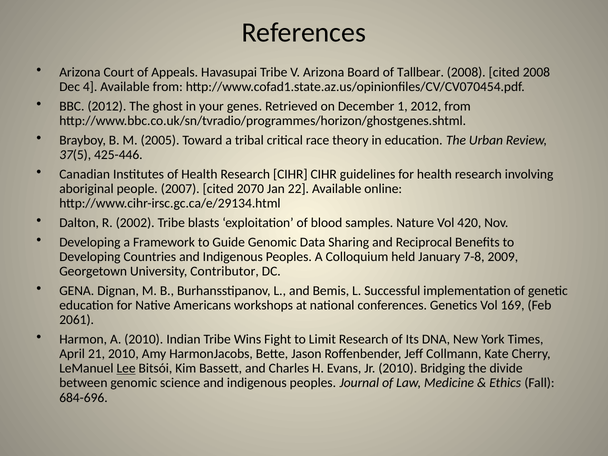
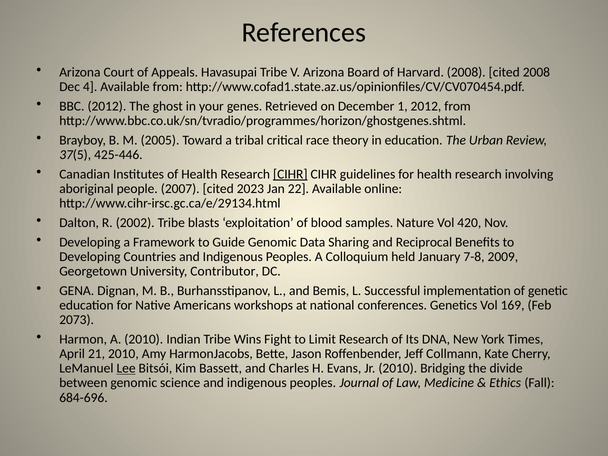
Tallbear: Tallbear -> Harvard
CIHR at (290, 174) underline: none -> present
2070: 2070 -> 2023
2061: 2061 -> 2073
